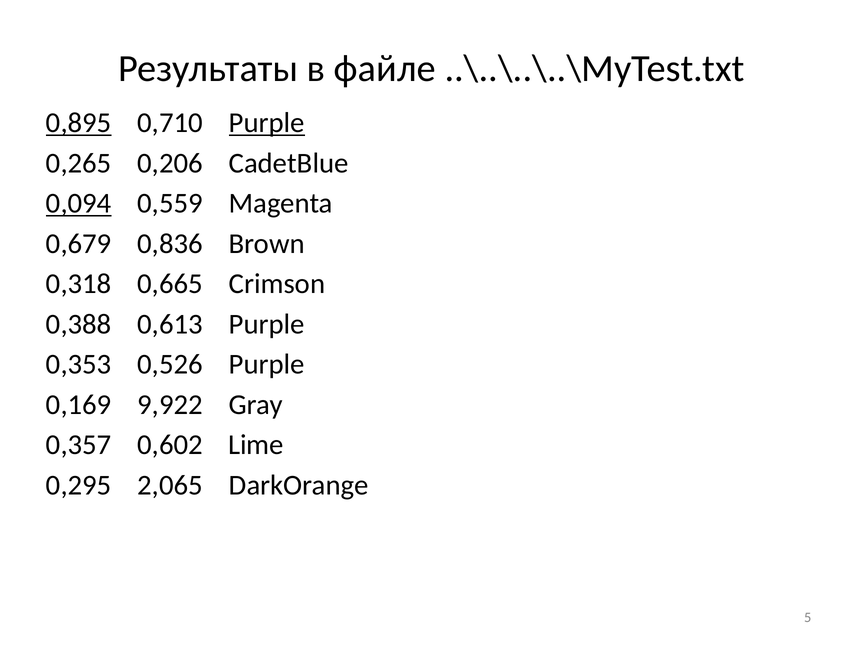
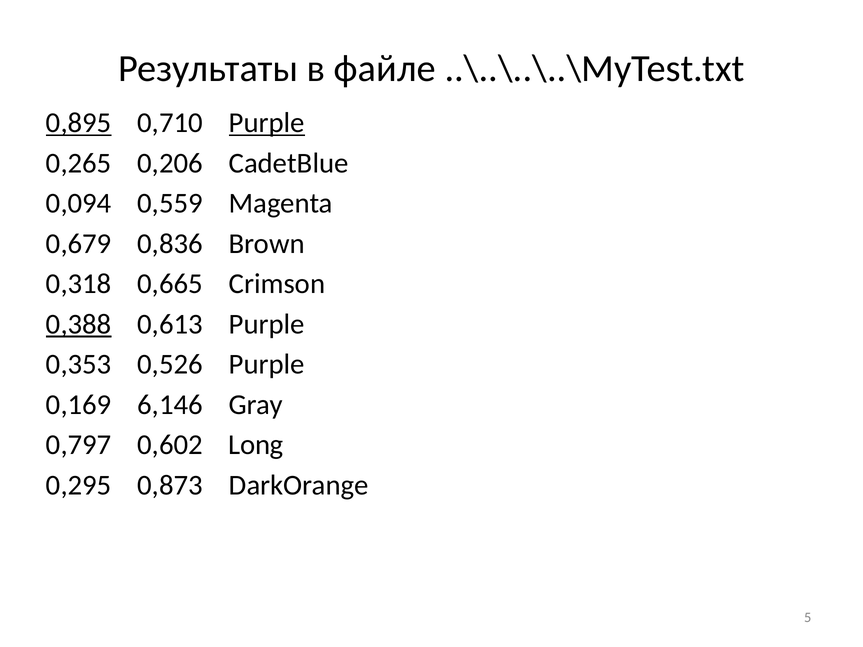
0,094 underline: present -> none
0,388 underline: none -> present
9,922: 9,922 -> 6,146
0,357: 0,357 -> 0,797
Lime: Lime -> Long
2,065: 2,065 -> 0,873
